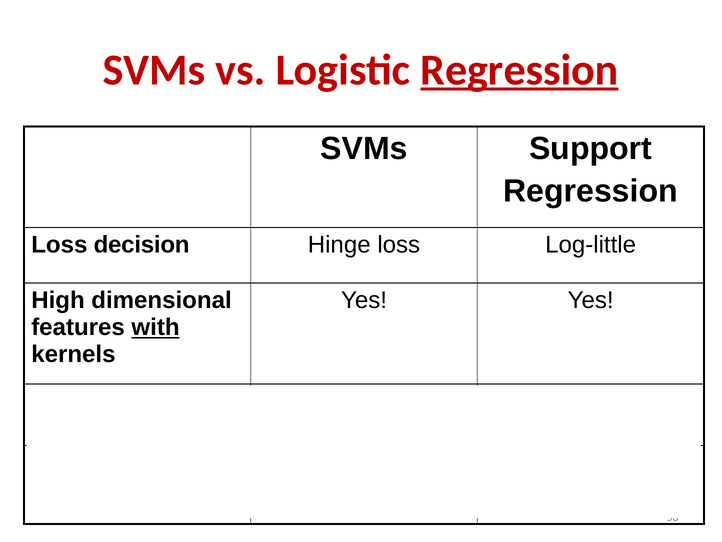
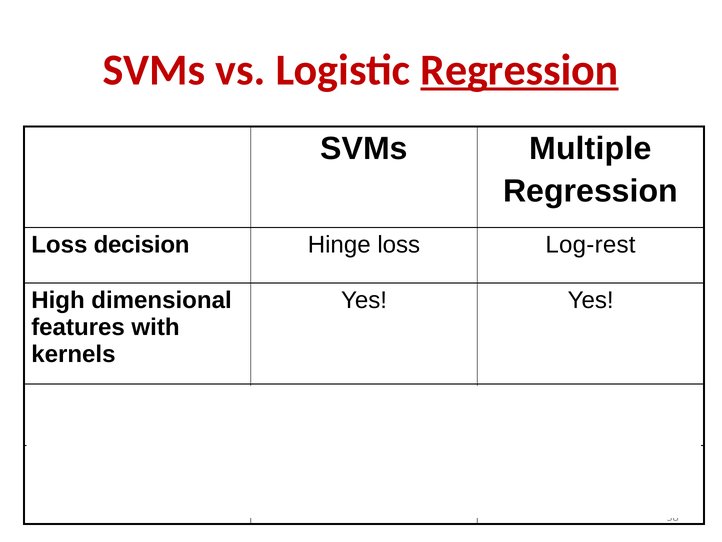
Support: Support -> Multiple
Log-little: Log-little -> Log-rest
with underline: present -> none
